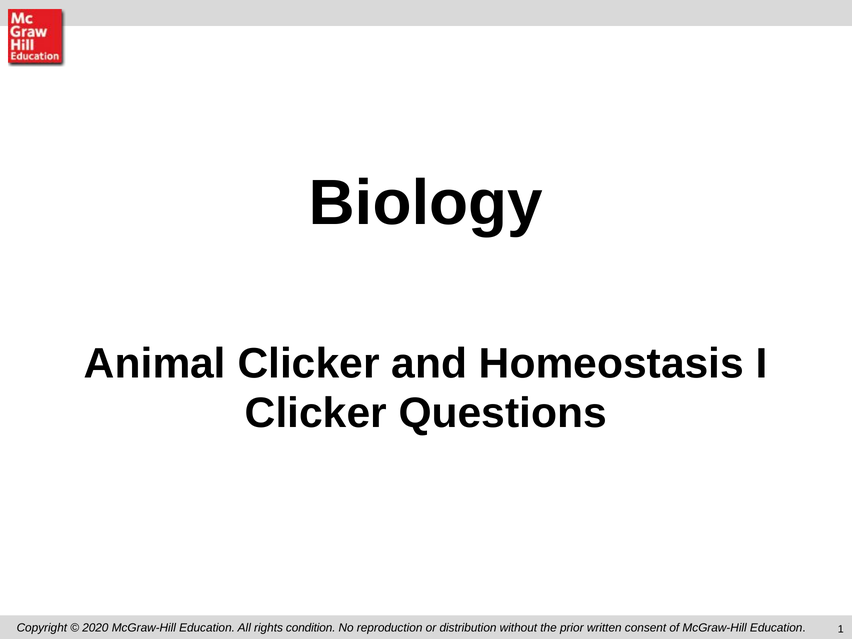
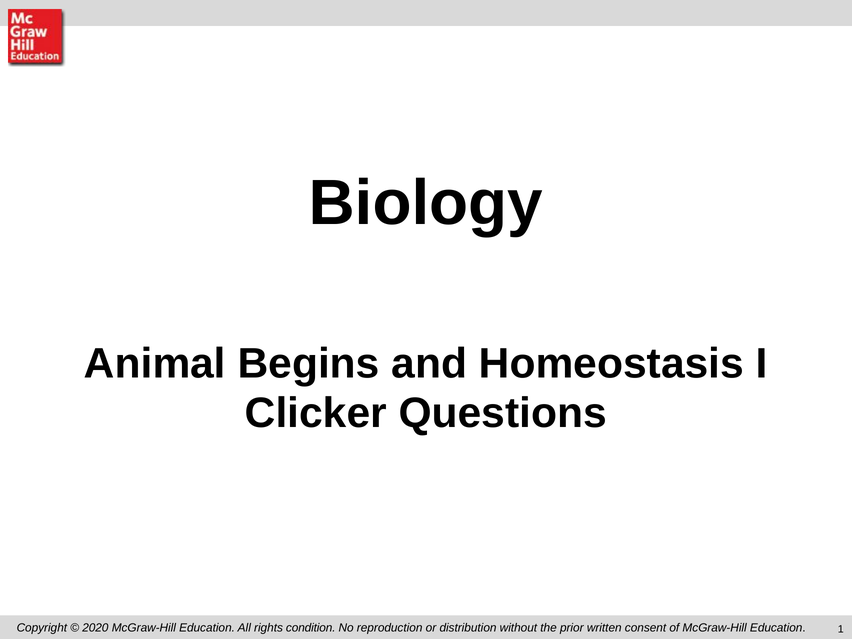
Animal Clicker: Clicker -> Begins
